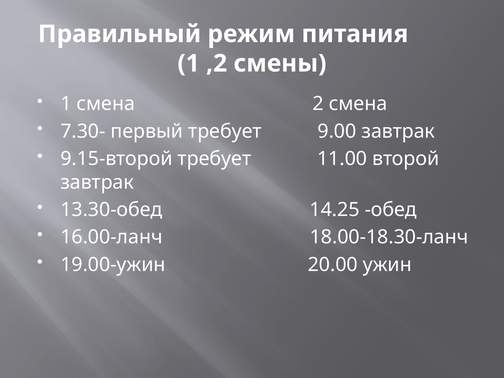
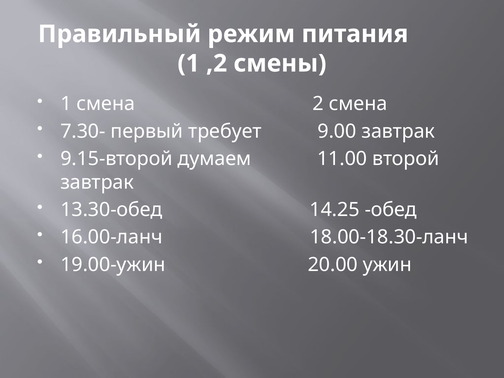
9.15-второй требует: требует -> думаем
